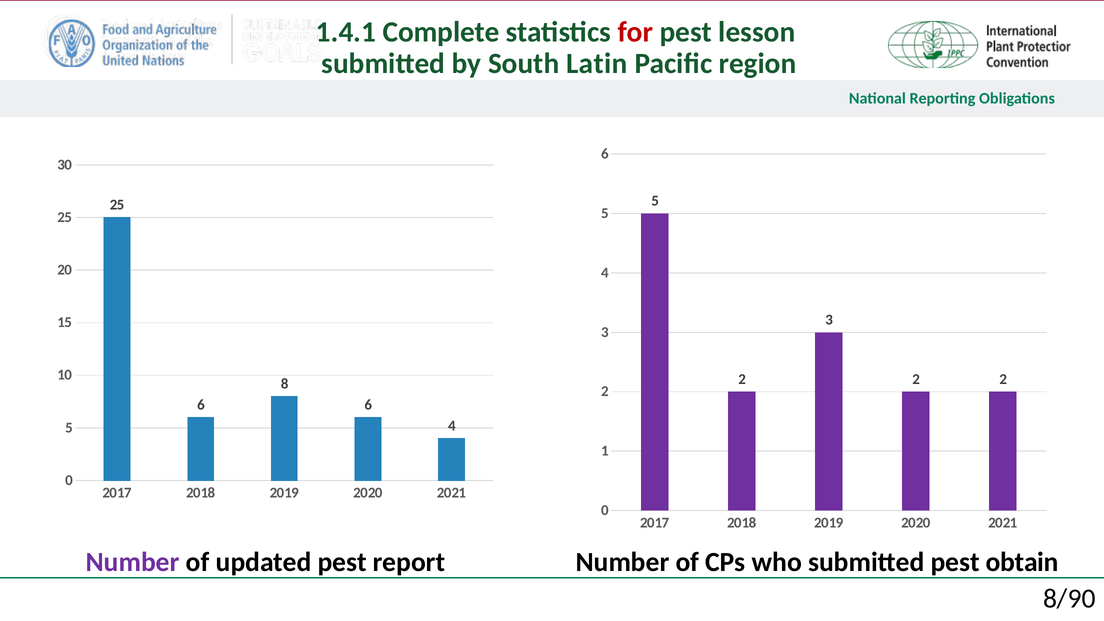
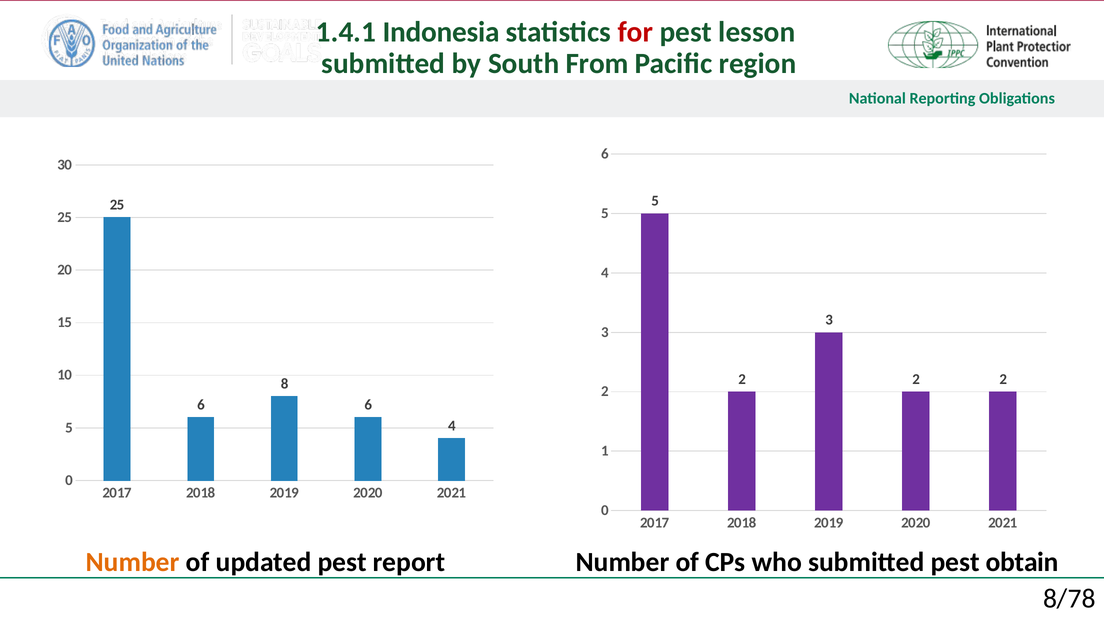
Complete: Complete -> Indonesia
Latin: Latin -> From
Number at (133, 562) colour: purple -> orange
8/90: 8/90 -> 8/78
